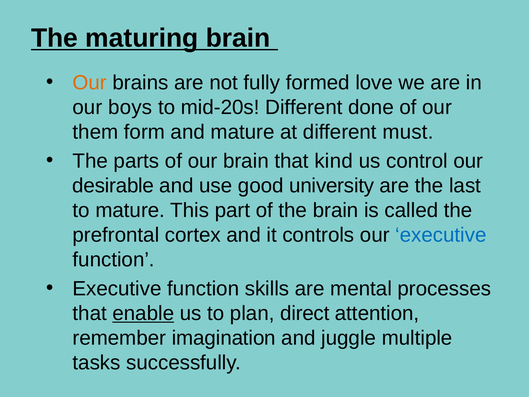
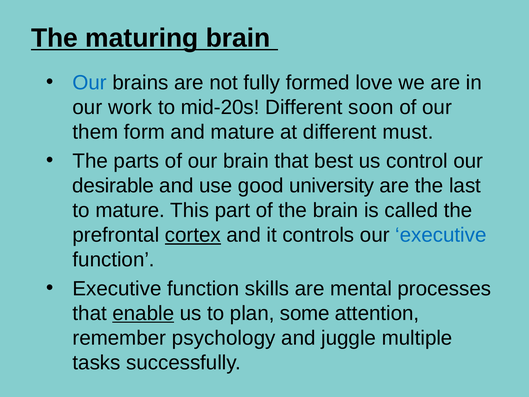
Our at (90, 83) colour: orange -> blue
boys: boys -> work
done: done -> soon
kind: kind -> best
cortex underline: none -> present
direct: direct -> some
imagination: imagination -> psychology
